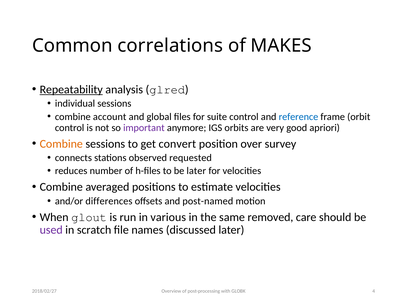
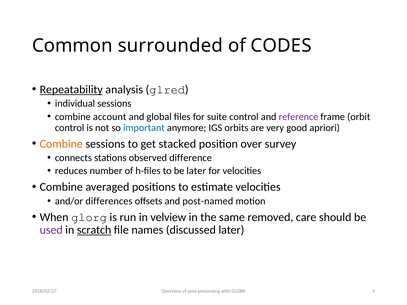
correlations: correlations -> surrounded
MAKES: MAKES -> CODES
reference colour: blue -> purple
important colour: purple -> blue
convert: convert -> stacked
requested: requested -> difference
glout: glout -> glorg
various: various -> velview
scratch underline: none -> present
